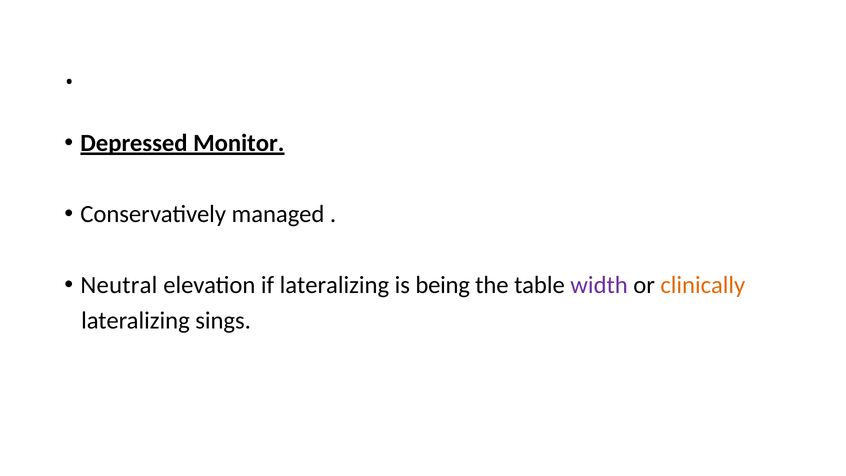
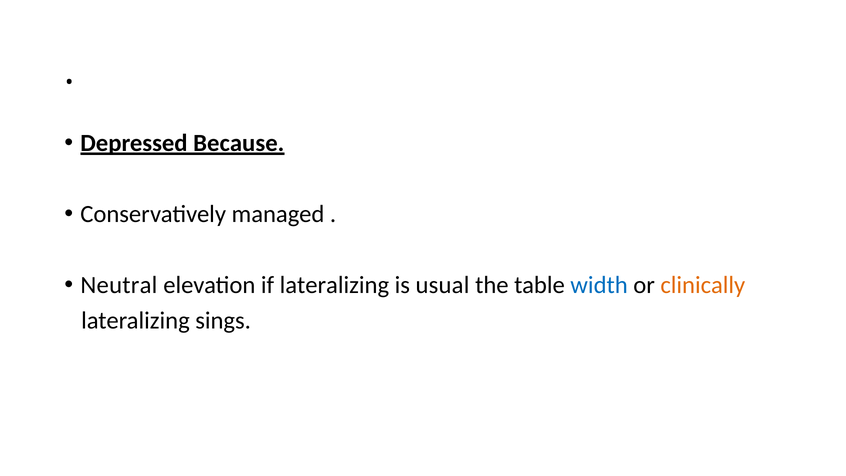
Monitor: Monitor -> Because
being: being -> usual
width colour: purple -> blue
